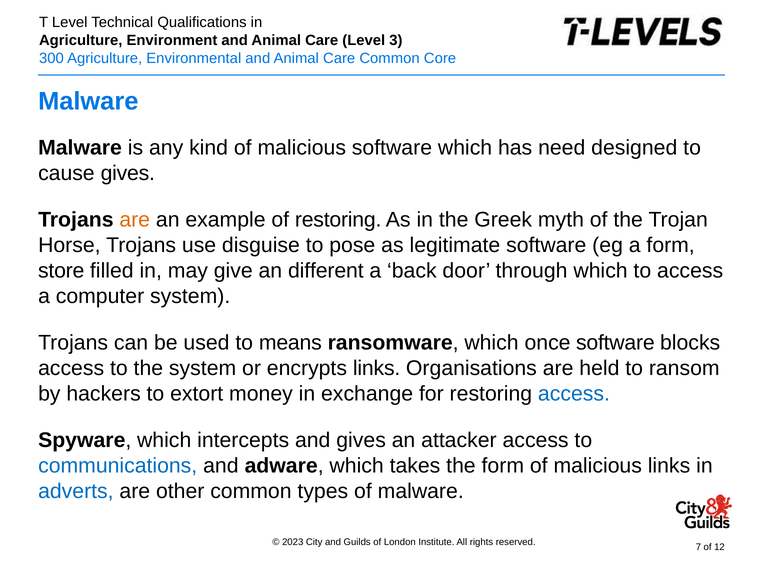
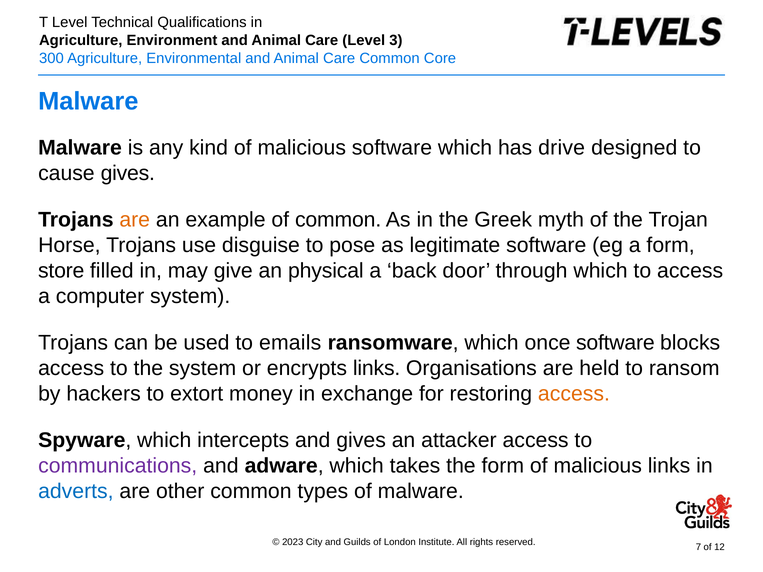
need: need -> drive
of restoring: restoring -> common
different: different -> physical
means: means -> emails
access at (574, 394) colour: blue -> orange
communications colour: blue -> purple
